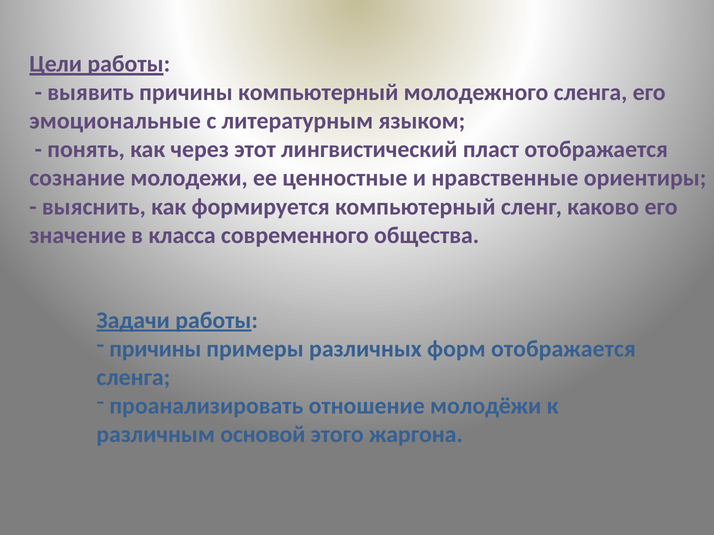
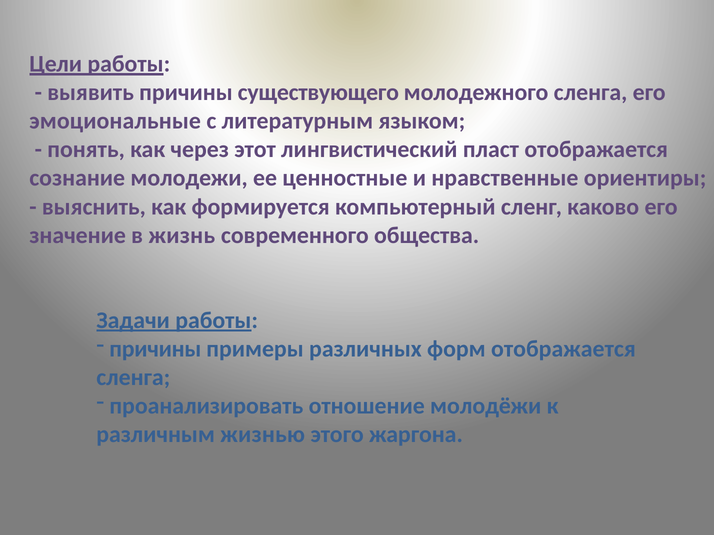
причины компьютерный: компьютерный -> существующего
класса: класса -> жизнь
основой: основой -> жизнью
